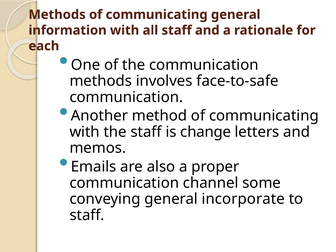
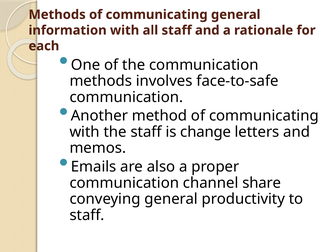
some: some -> share
incorporate: incorporate -> productivity
